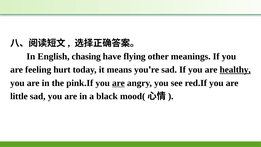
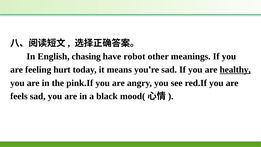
flying: flying -> robot
are at (118, 83) underline: present -> none
little: little -> feels
